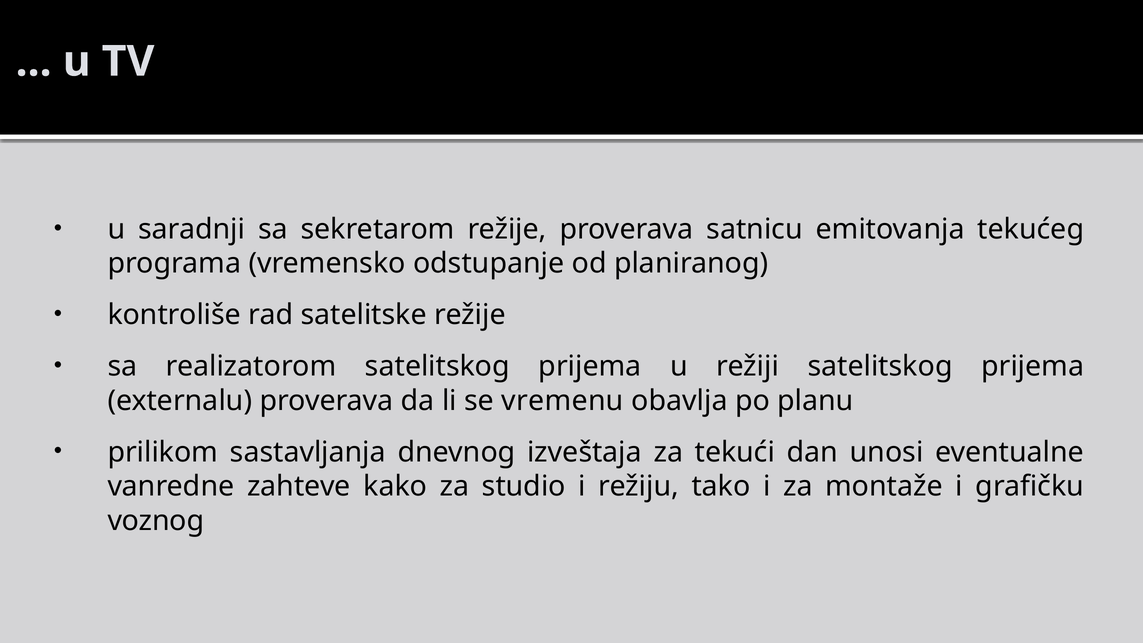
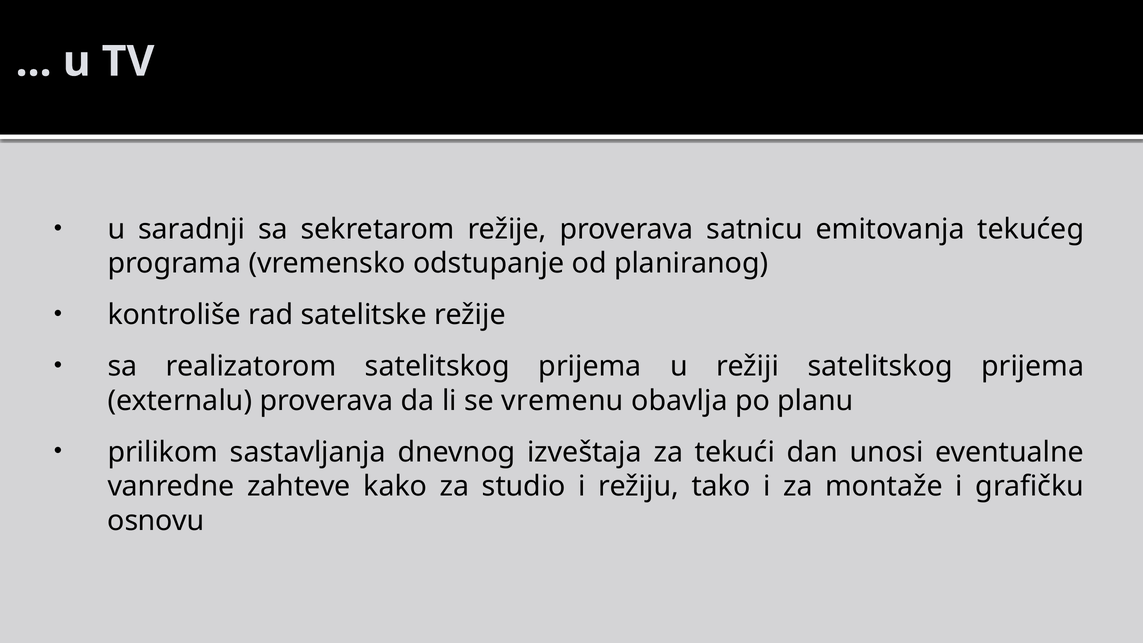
voznog: voznog -> osnovu
